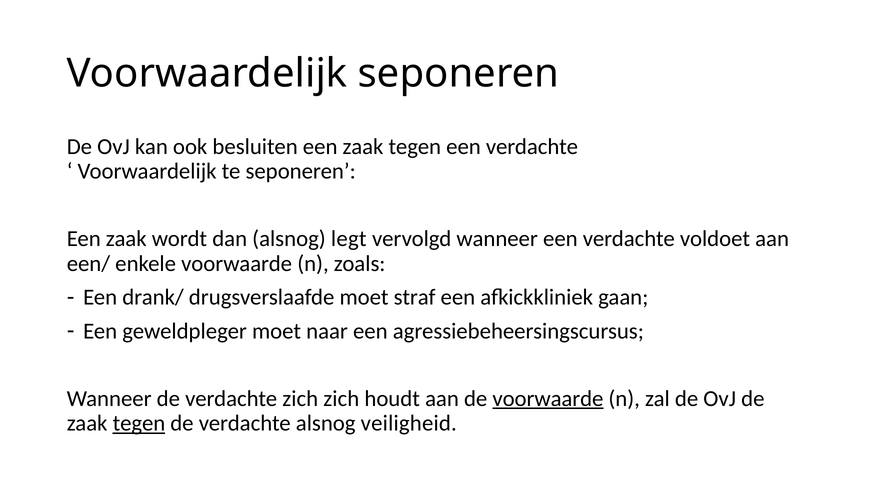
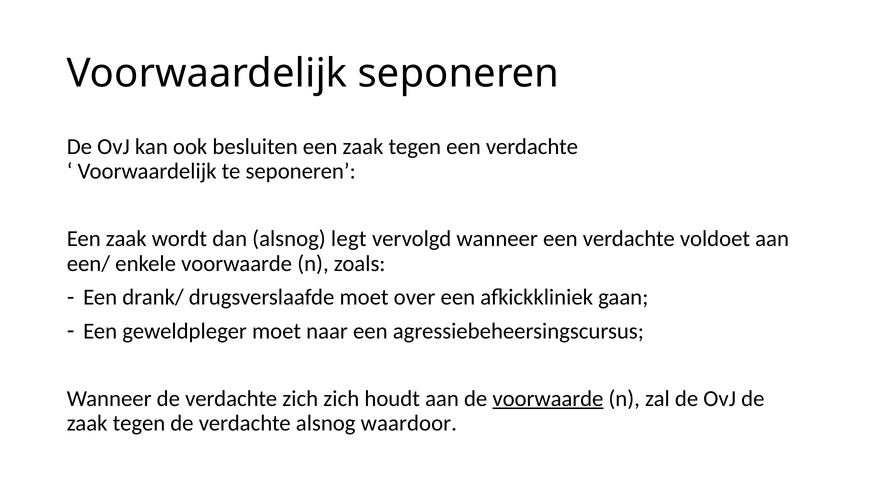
straf: straf -> over
tegen at (139, 423) underline: present -> none
veiligheid: veiligheid -> waardoor
